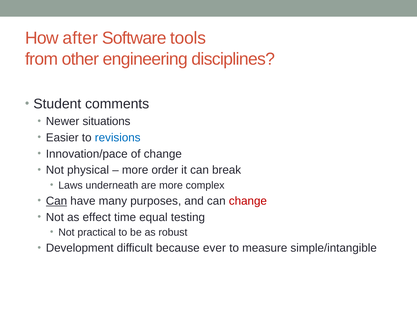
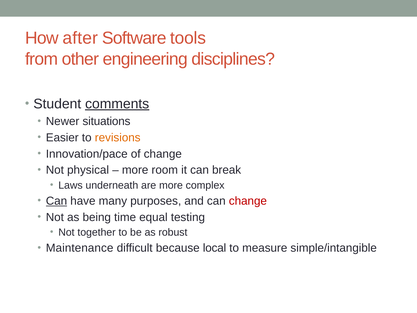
comments underline: none -> present
revisions colour: blue -> orange
order: order -> room
effect: effect -> being
practical: practical -> together
Development: Development -> Maintenance
ever: ever -> local
